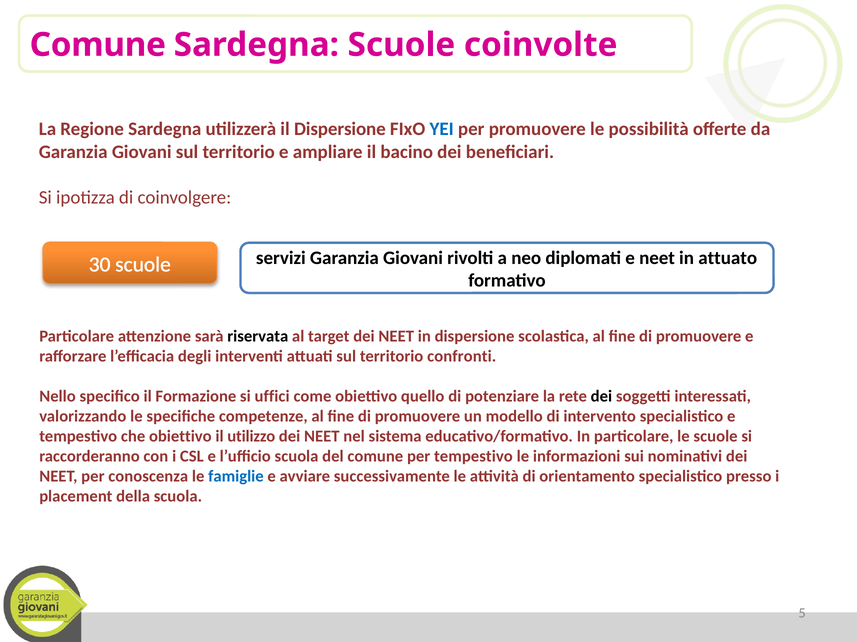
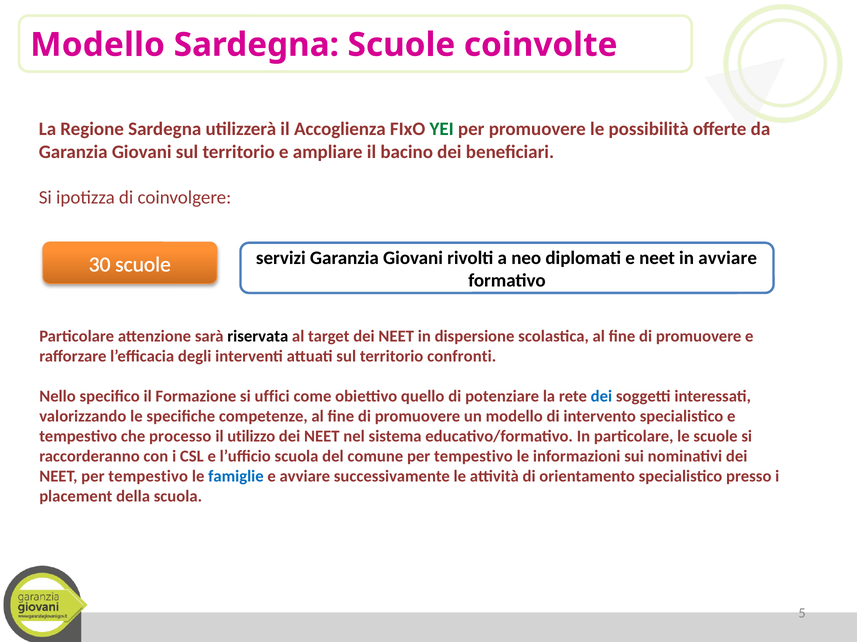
Comune at (98, 45): Comune -> Modello
il Dispersione: Dispersione -> Accoglienza
YEI colour: blue -> green
in attuato: attuato -> avviare
dei at (601, 397) colour: black -> blue
che obiettivo: obiettivo -> processo
NEET per conoscenza: conoscenza -> tempestivo
